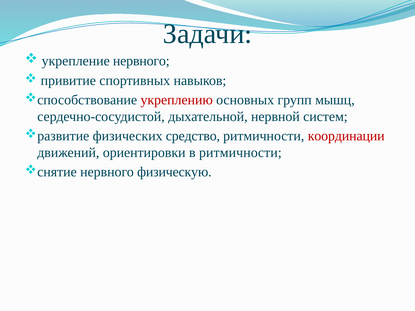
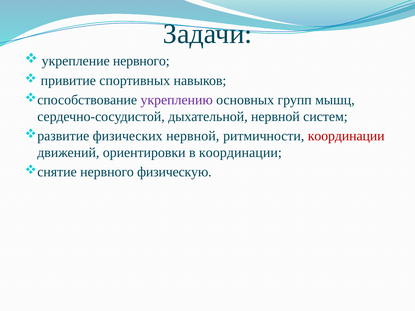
укреплению colour: red -> purple
физических средство: средство -> нервной
в ритмичности: ритмичности -> координации
